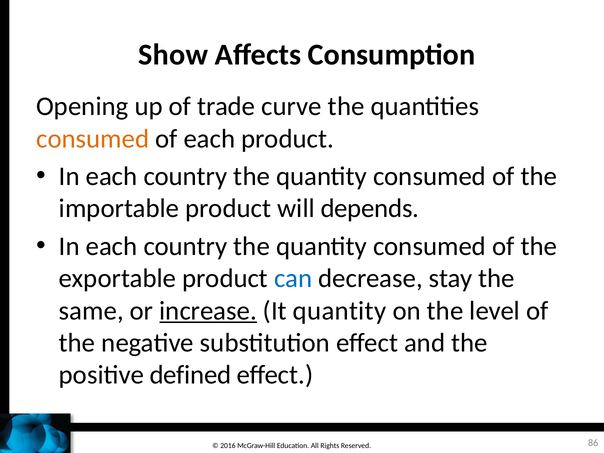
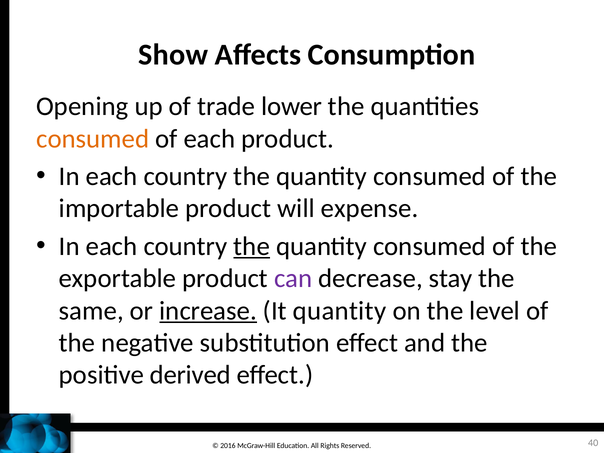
curve: curve -> lower
depends: depends -> expense
the at (252, 246) underline: none -> present
can colour: blue -> purple
defined: defined -> derived
86: 86 -> 40
